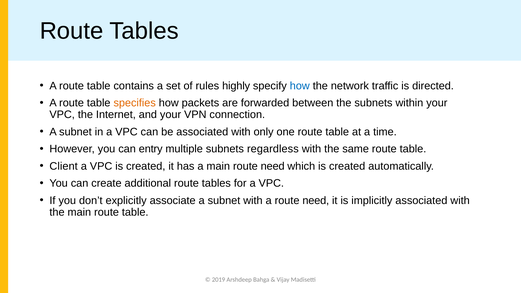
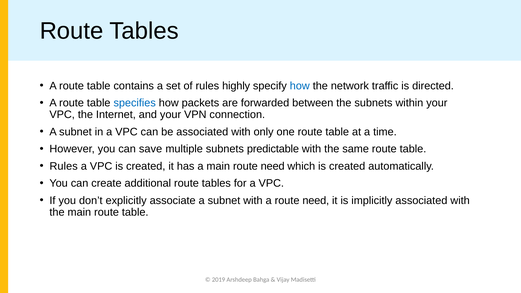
specifies colour: orange -> blue
entry: entry -> save
regardless: regardless -> predictable
Client at (64, 166): Client -> Rules
